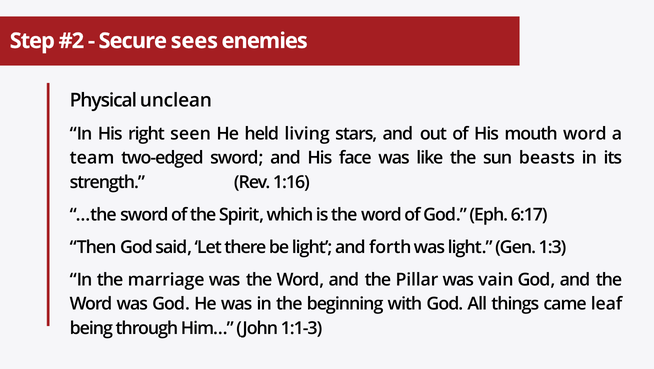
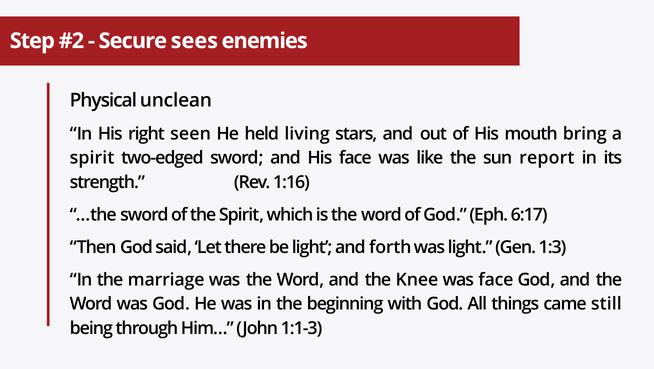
mouth word: word -> bring
team at (92, 158): team -> spirit
beasts: beasts -> report
Pillar: Pillar -> Knee
was vain: vain -> face
leaf: leaf -> still
